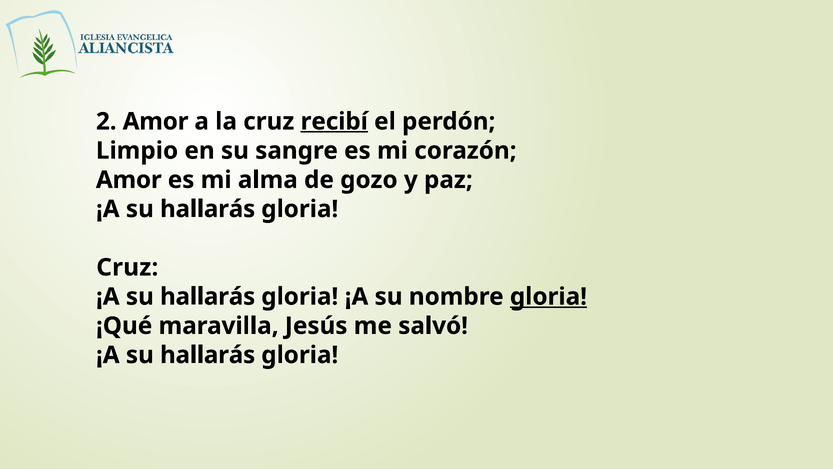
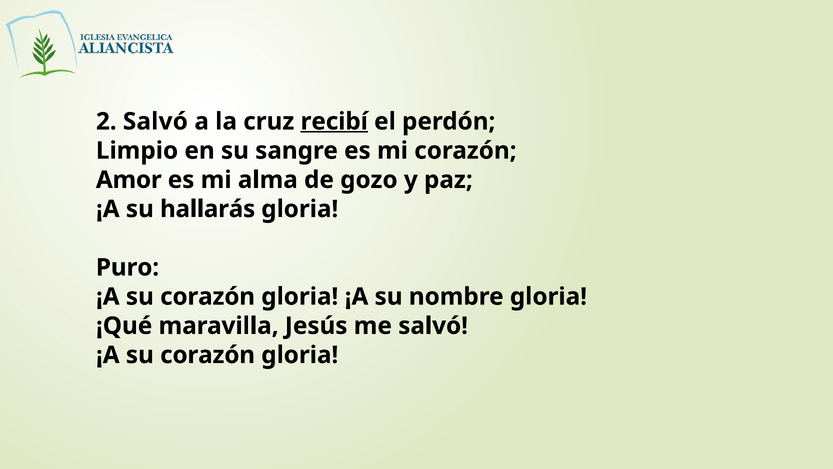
2 Amor: Amor -> Salvó
Cruz at (127, 267): Cruz -> Puro
hallarás at (208, 296): hallarás -> corazón
gloria at (548, 296) underline: present -> none
hallarás at (208, 355): hallarás -> corazón
